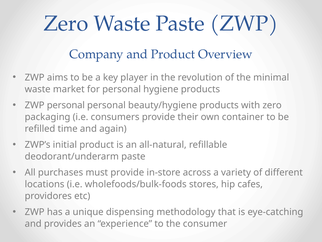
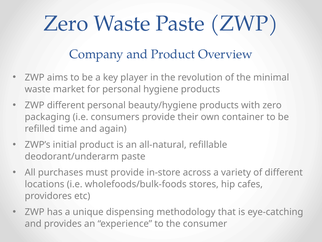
ZWP personal: personal -> different
